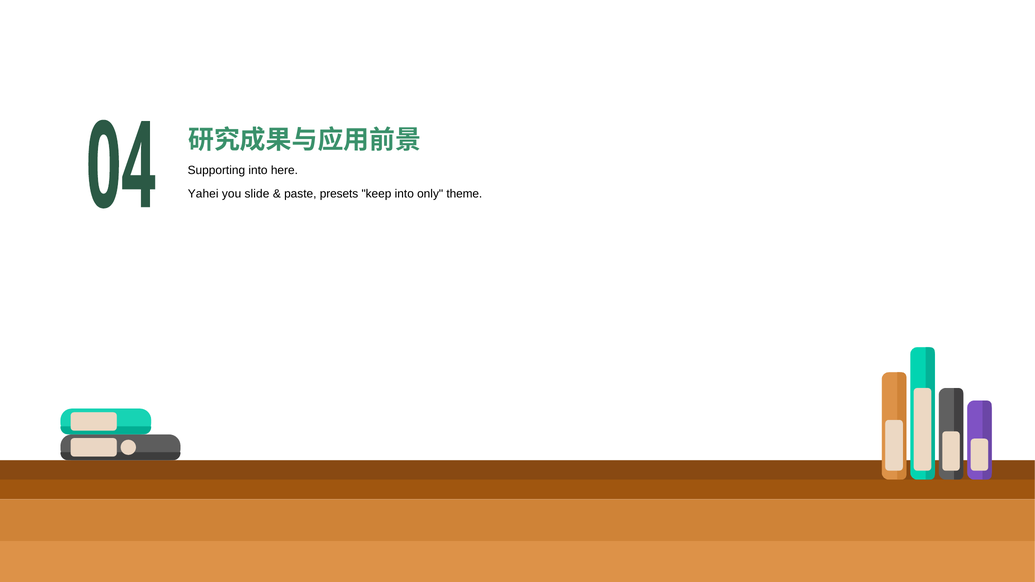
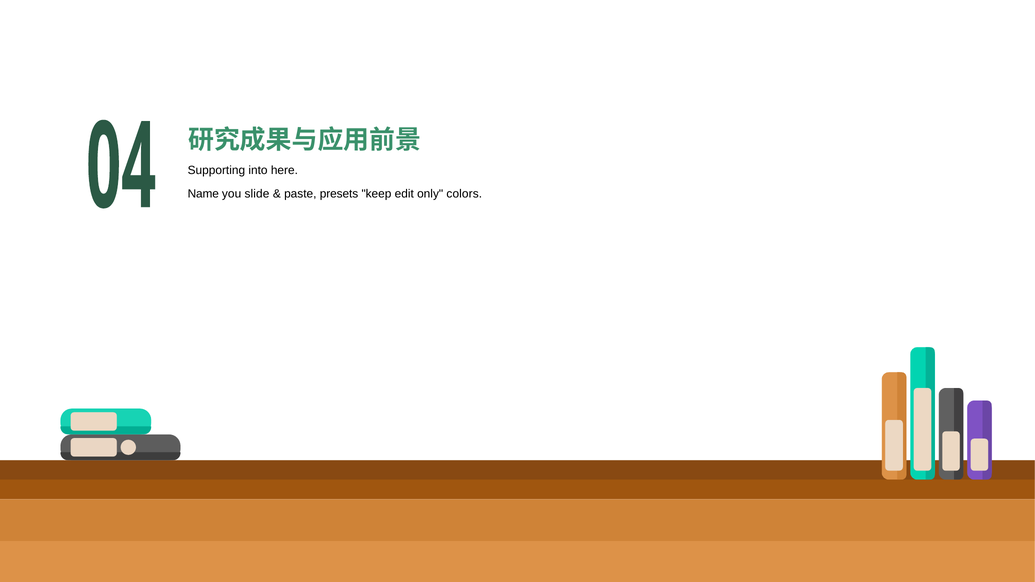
Yahei: Yahei -> Name
keep into: into -> edit
theme: theme -> colors
